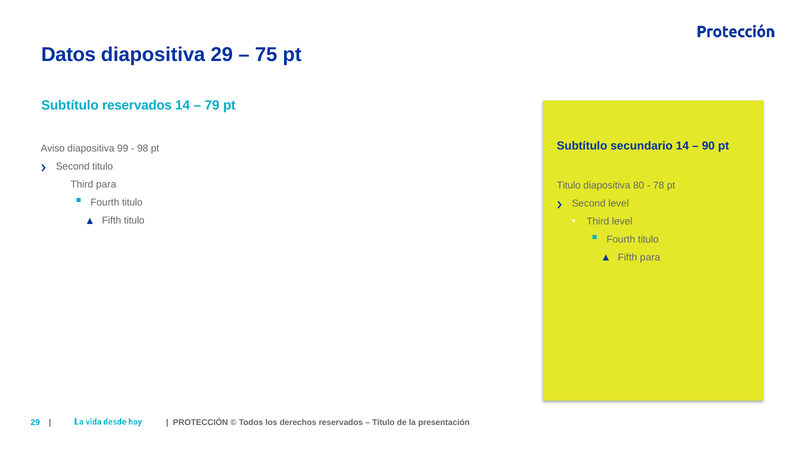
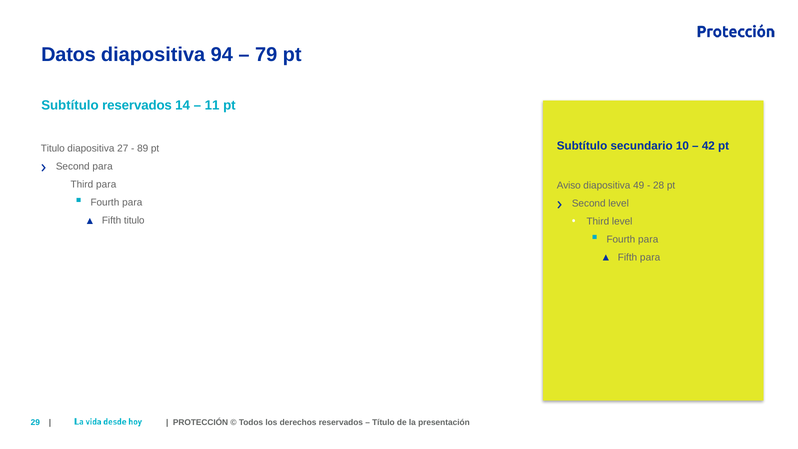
diapositiva 29: 29 -> 94
75: 75 -> 79
79: 79 -> 11
secundario 14: 14 -> 10
90: 90 -> 42
Aviso at (53, 148): Aviso -> Titulo
99: 99 -> 27
98: 98 -> 89
Second titulo: titulo -> para
Titulo at (569, 185): Titulo -> Aviso
80: 80 -> 49
78: 78 -> 28
titulo at (132, 203): titulo -> para
titulo at (648, 239): titulo -> para
